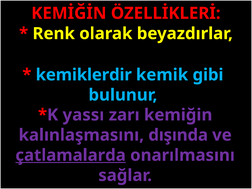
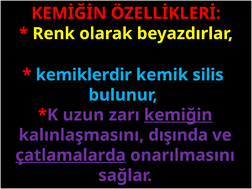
gibi: gibi -> silis
yassı: yassı -> uzun
kemiğin underline: none -> present
